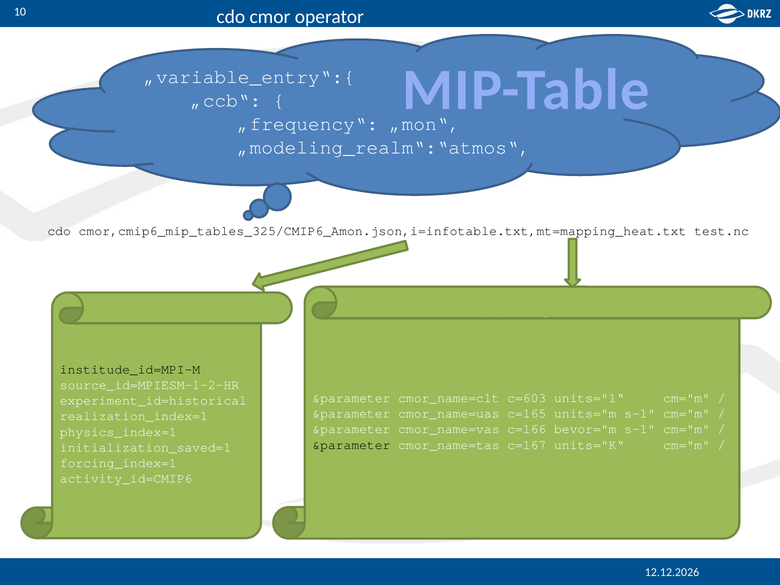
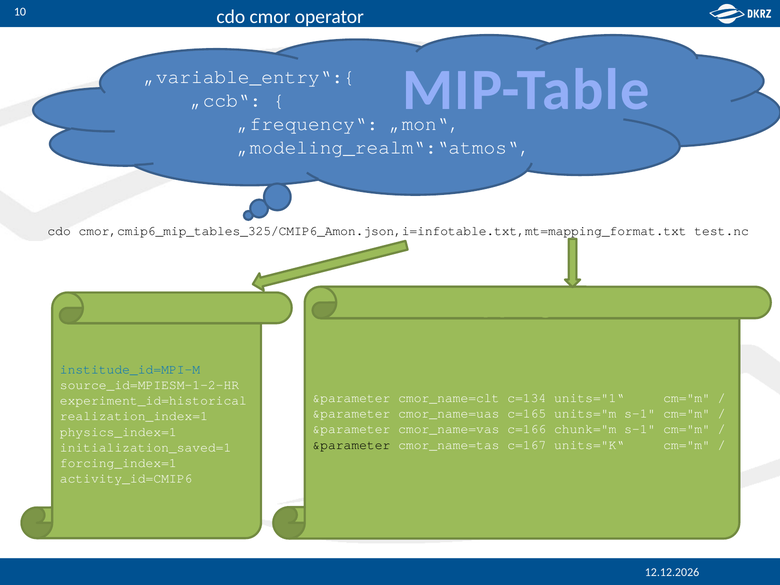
cmor,cmip6_mip_tables_325/CMIP6_Amon.json,i=infotable.txt,mt=mapping_heat.txt: cmor,cmip6_mip_tables_325/CMIP6_Amon.json,i=infotable.txt,mt=mapping_heat.txt -> cmor,cmip6_mip_tables_325/CMIP6_Amon.json,i=infotable.txt,mt=mapping_format.txt
institude_id=MPI-M colour: black -> blue
c=603: c=603 -> c=134
bevor="m: bevor="m -> chunk="m
